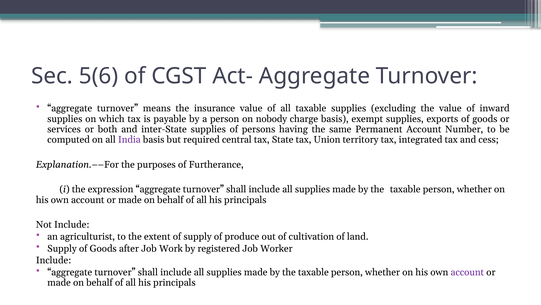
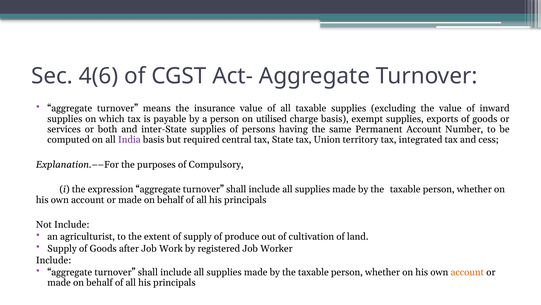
5(6: 5(6 -> 4(6
nobody: nobody -> utilised
Furtherance: Furtherance -> Compulsory
account at (467, 272) colour: purple -> orange
